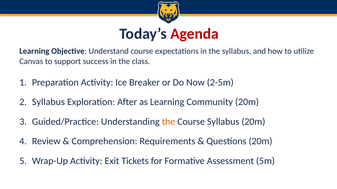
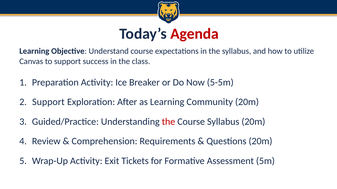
2-5m: 2-5m -> 5-5m
Syllabus at (48, 102): Syllabus -> Support
the at (169, 122) colour: orange -> red
